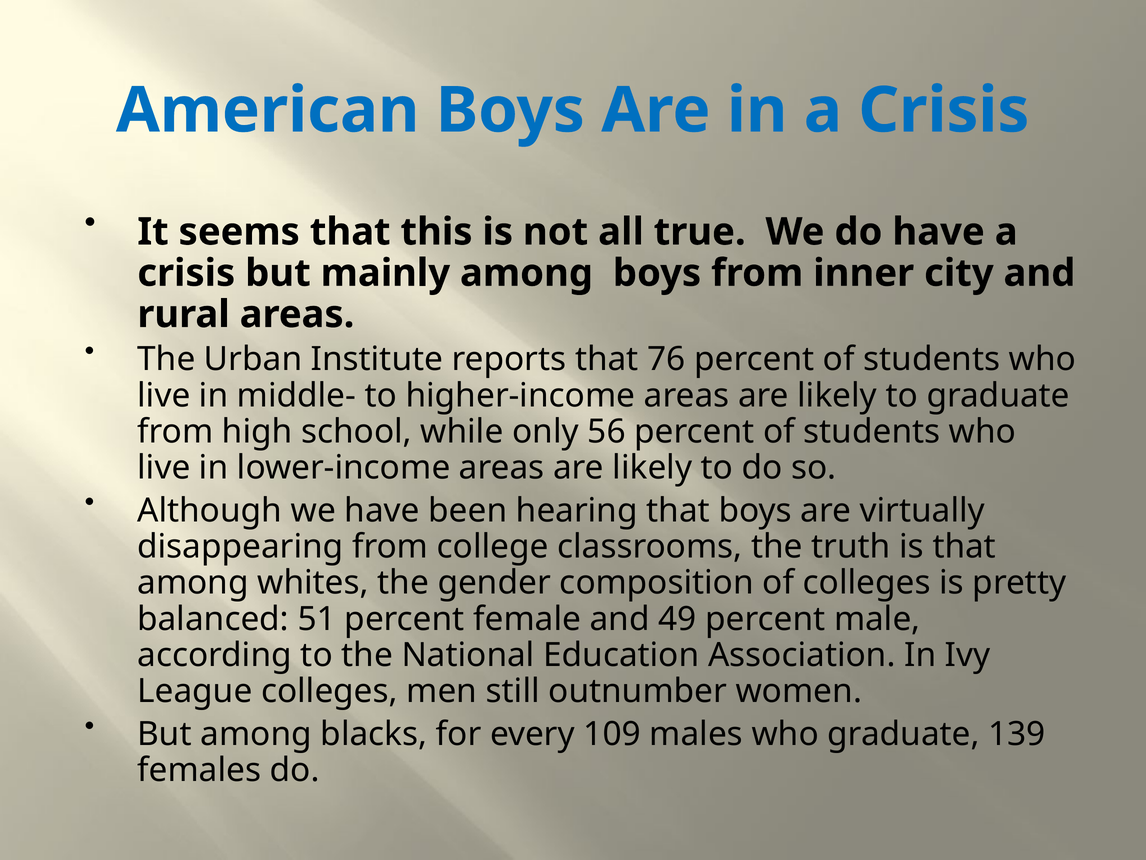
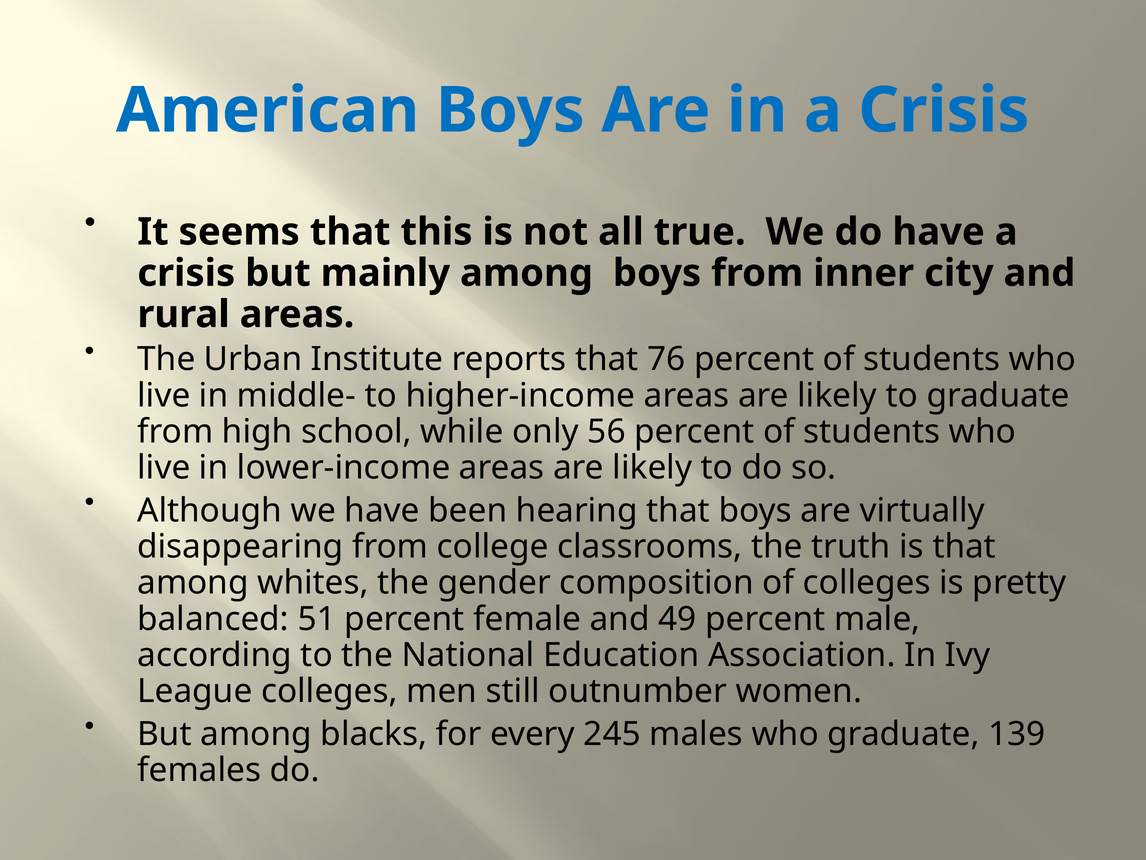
109: 109 -> 245
